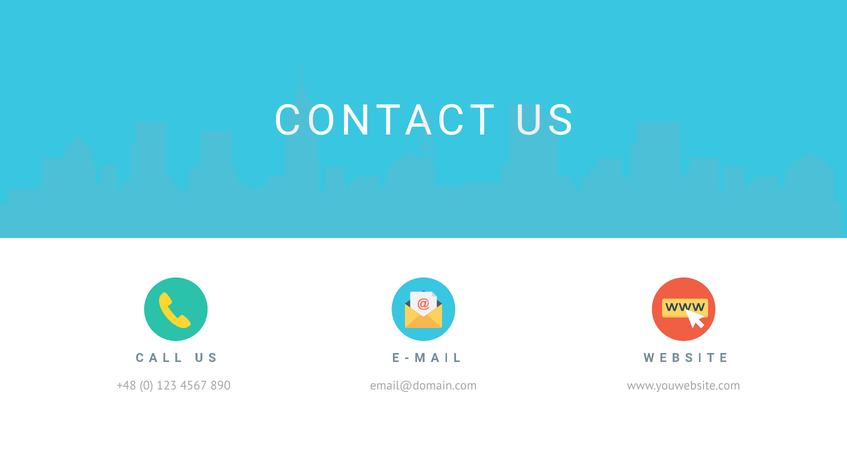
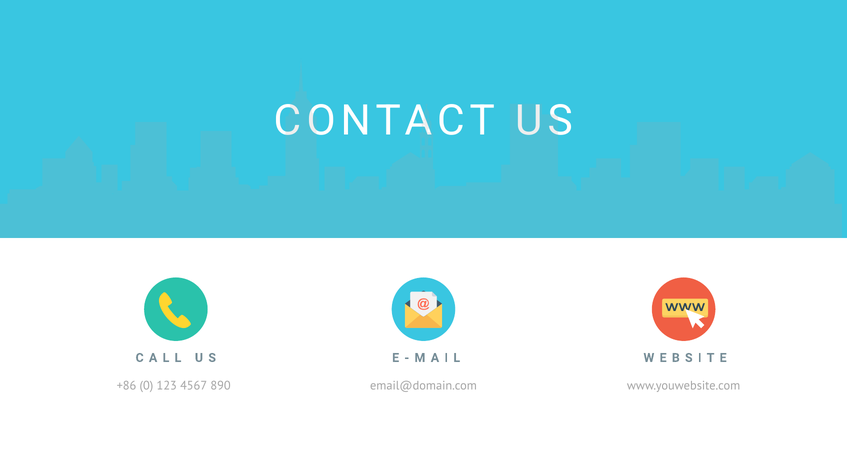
+48: +48 -> +86
